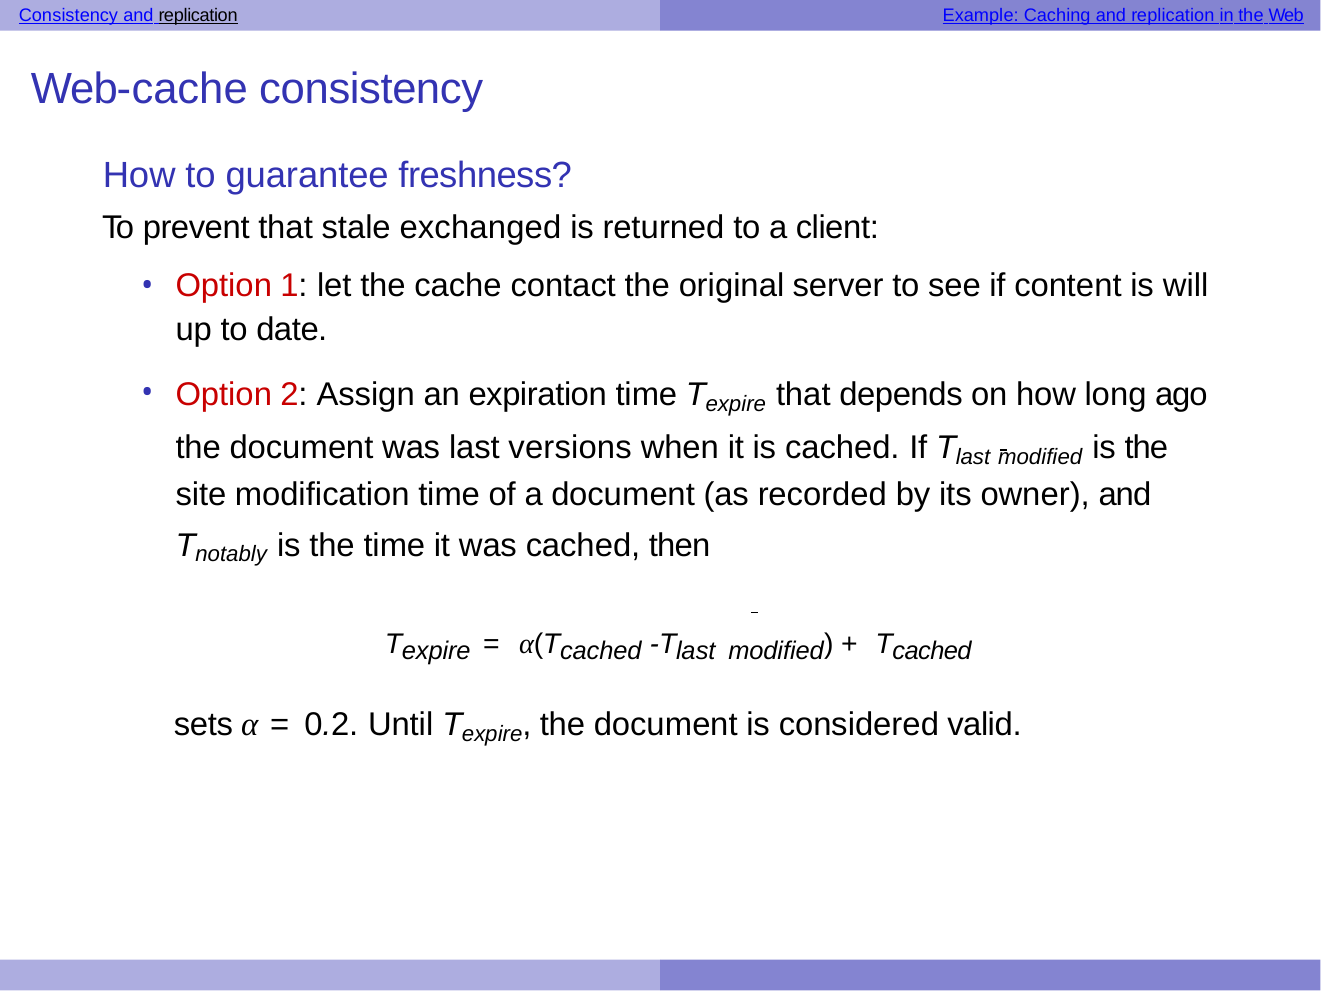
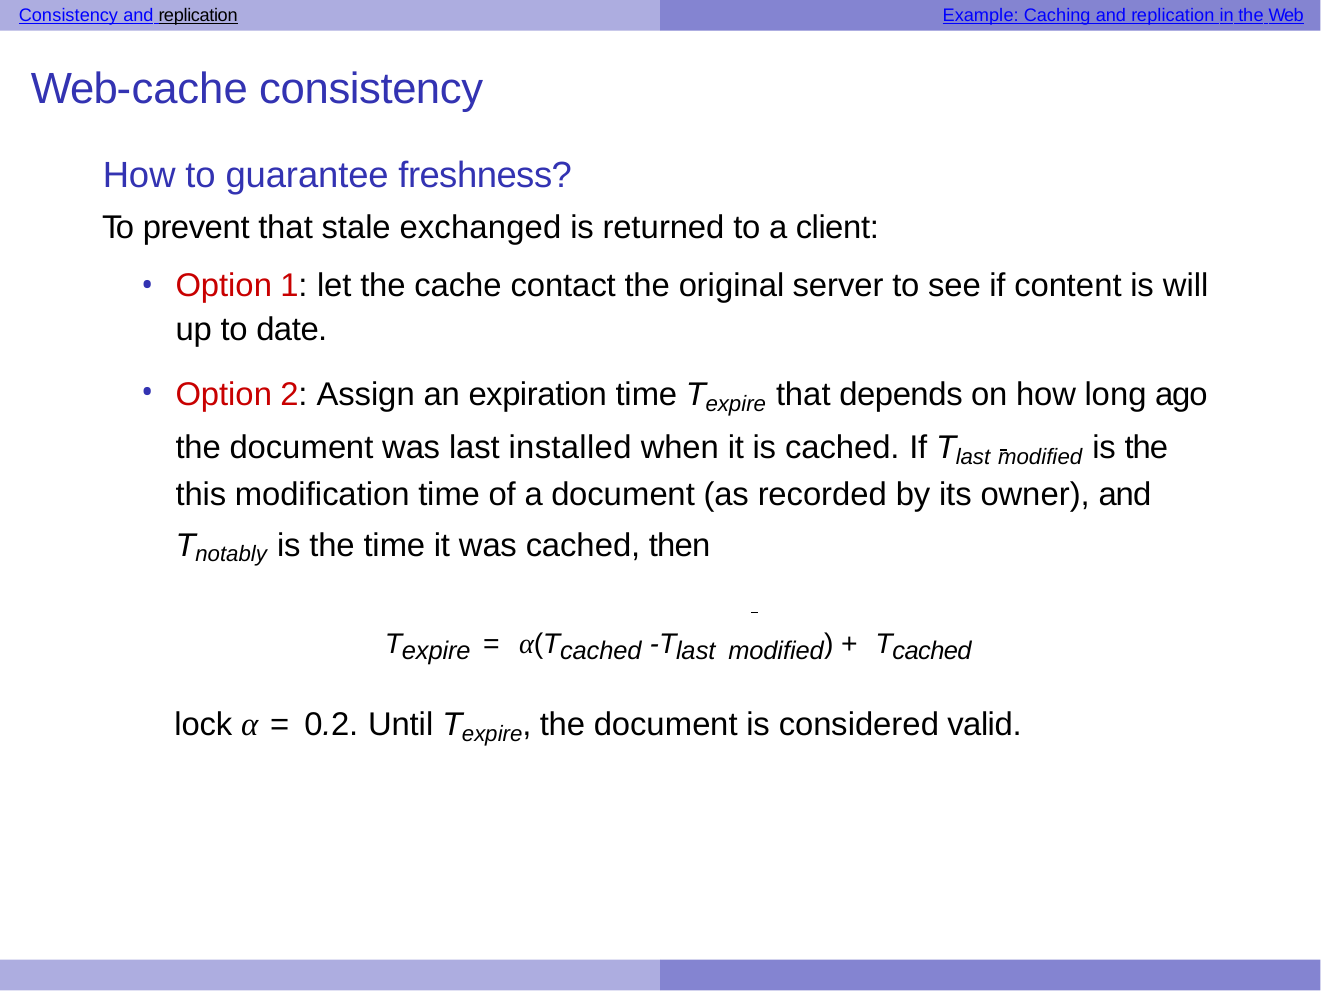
versions: versions -> installed
site: site -> this
sets: sets -> lock
